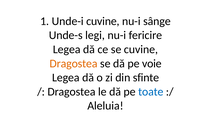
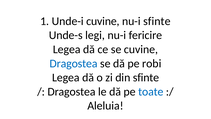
nu-i sânge: sânge -> sfinte
Dragostea at (74, 63) colour: orange -> blue
voie: voie -> robi
